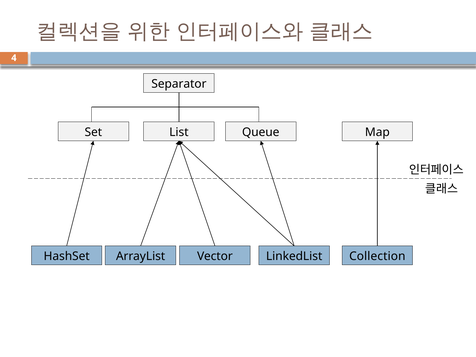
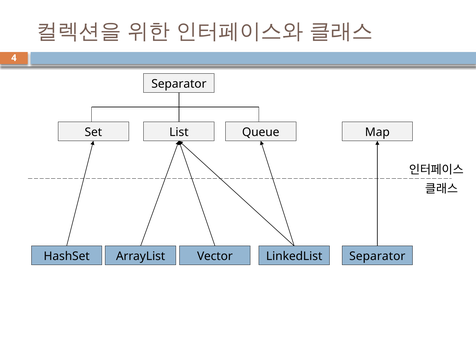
HashSet Collection: Collection -> Separator
